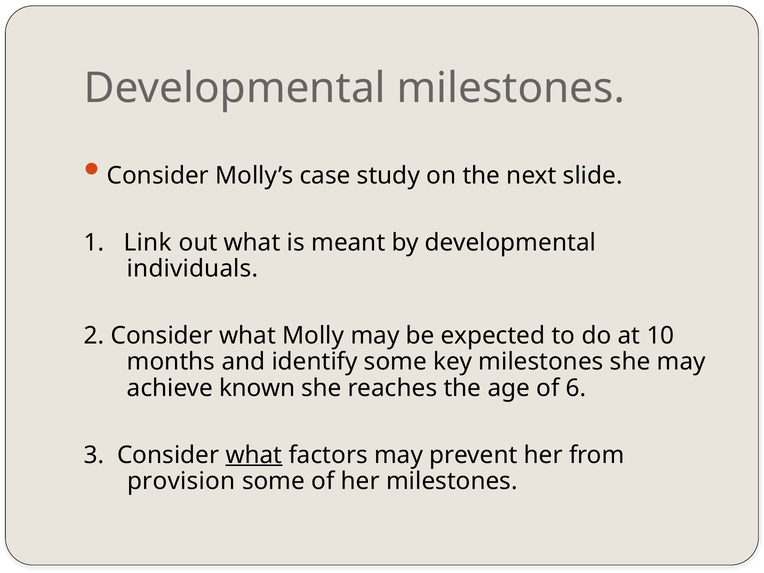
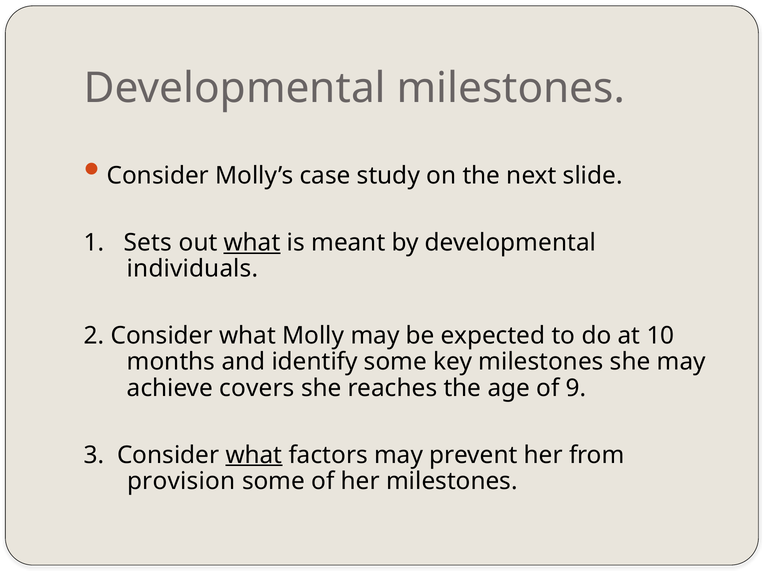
Link: Link -> Sets
what at (252, 243) underline: none -> present
known: known -> covers
6: 6 -> 9
